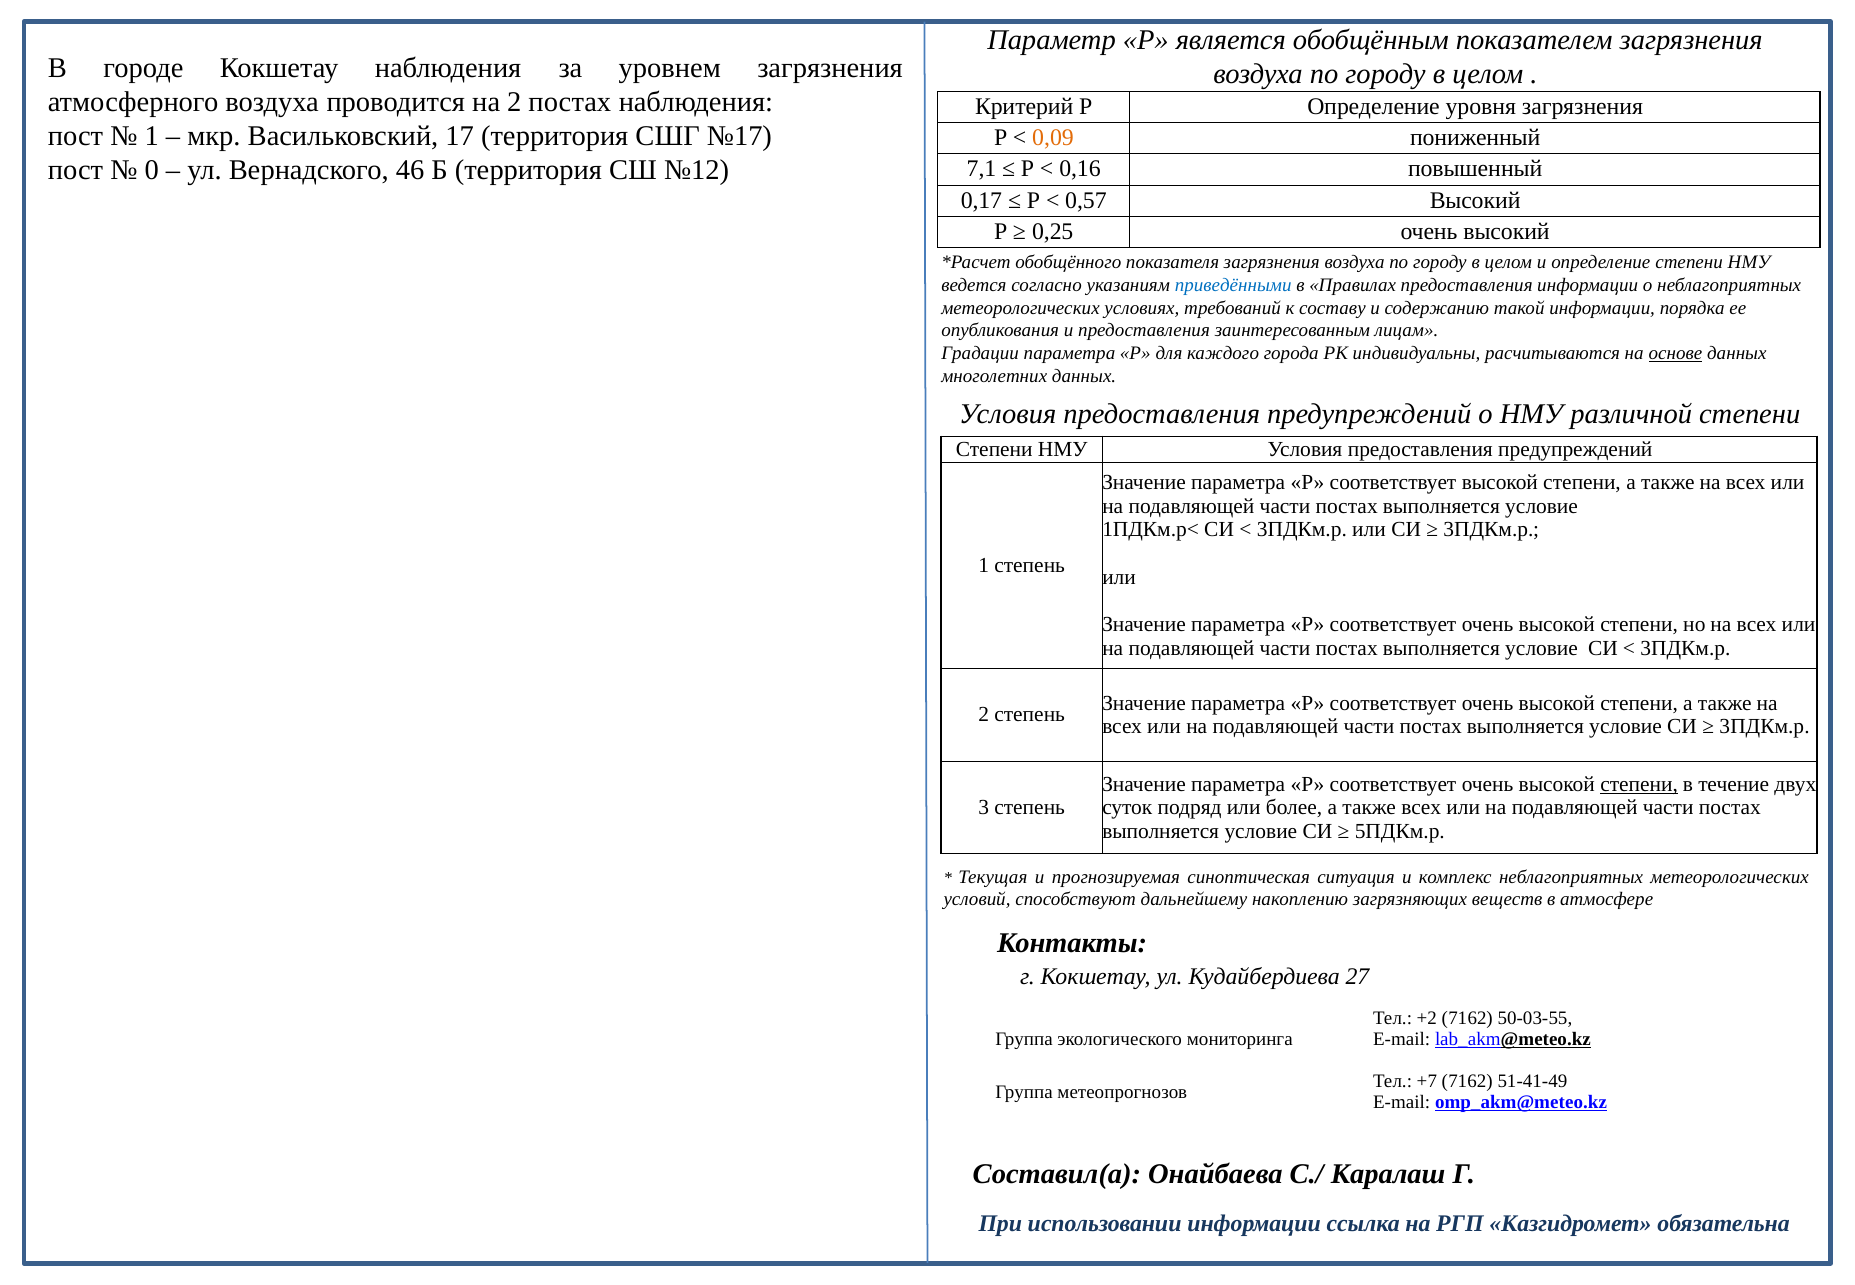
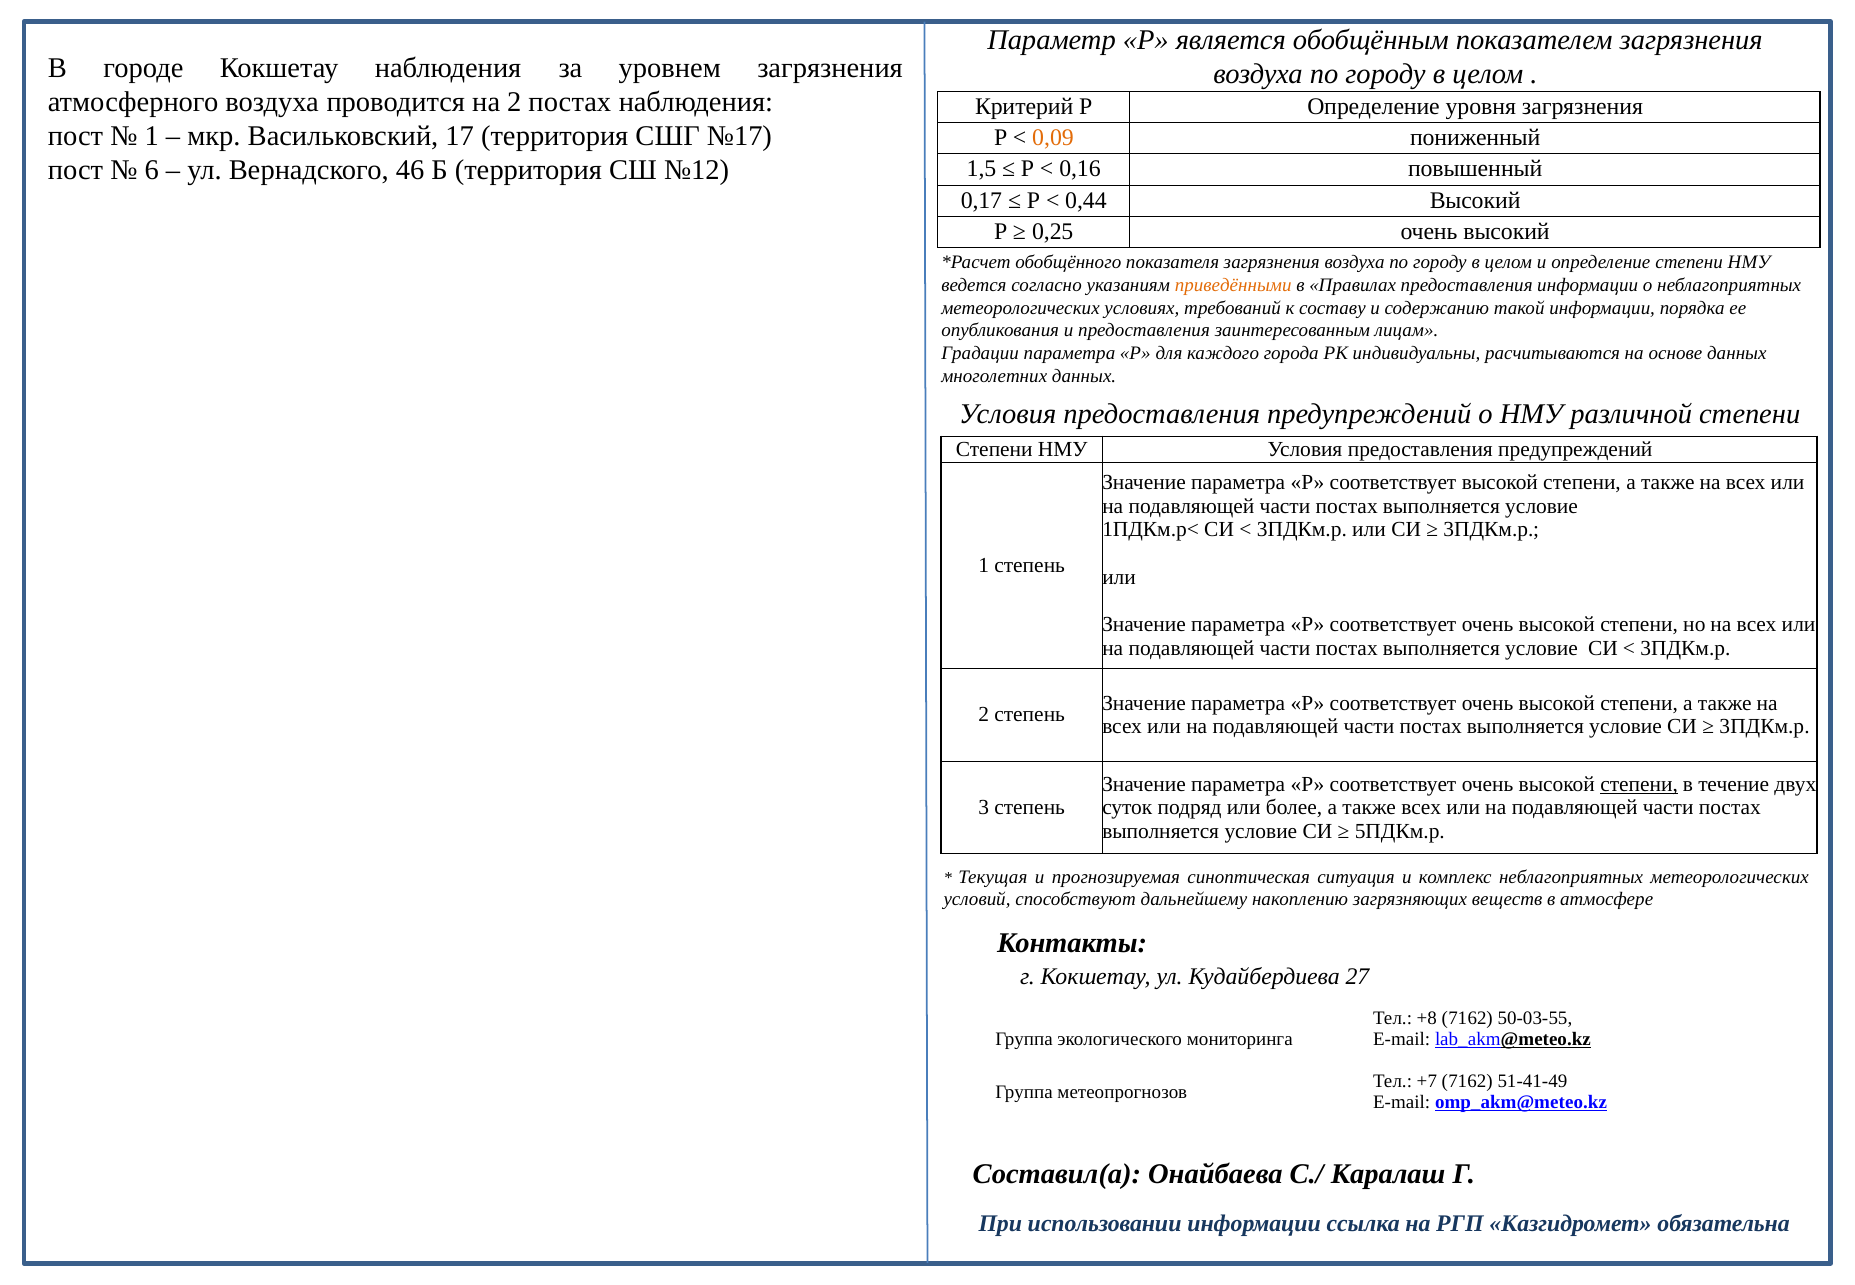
0: 0 -> 6
7,1: 7,1 -> 1,5
0,57: 0,57 -> 0,44
приведёнными colour: blue -> orange
основе underline: present -> none
+2: +2 -> +8
